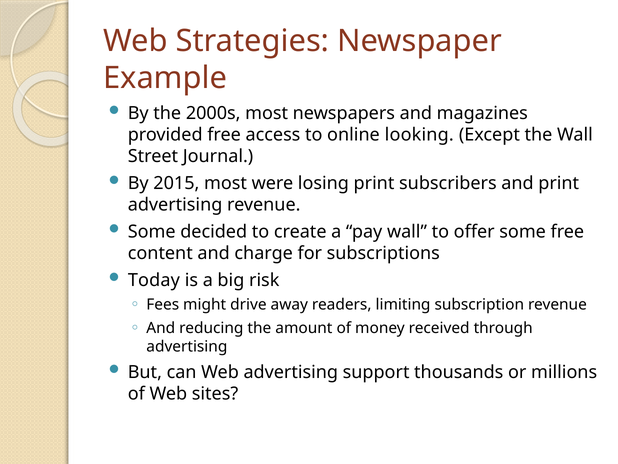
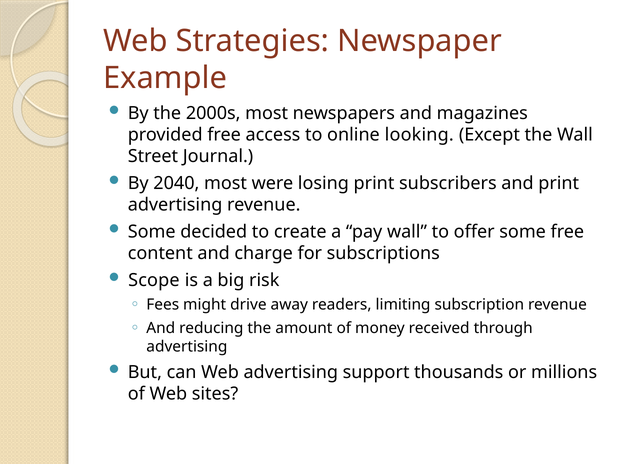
2015: 2015 -> 2040
Today: Today -> Scope
